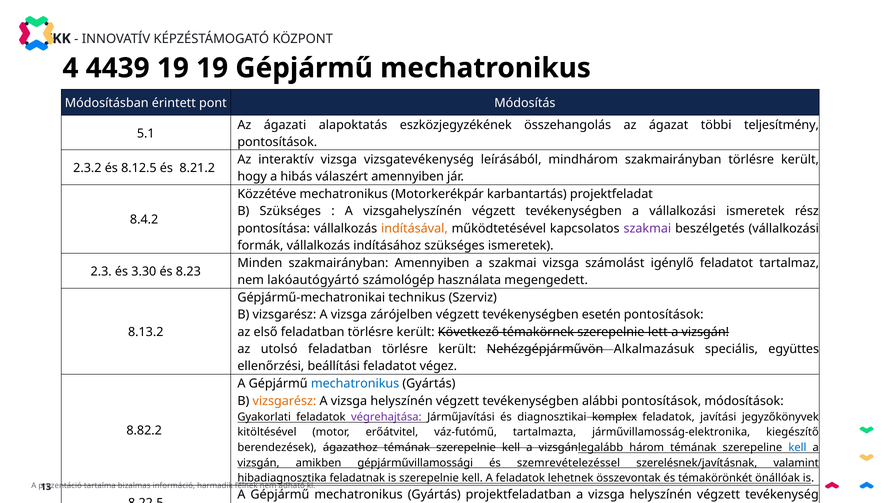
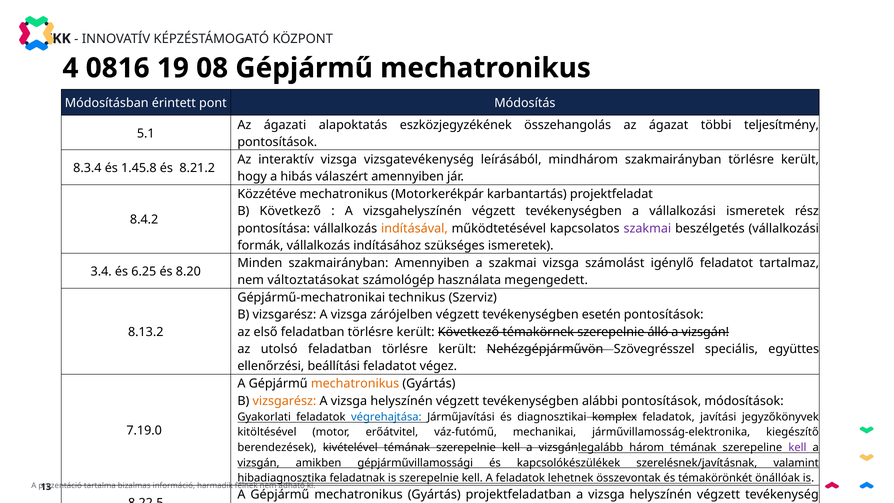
4439: 4439 -> 0816
19 19: 19 -> 08
2.3.2: 2.3.2 -> 8.3.4
8.12.5: 8.12.5 -> 1.45.8
B Szükséges: Szükséges -> Következő
2.3: 2.3 -> 3.4
3.30: 3.30 -> 6.25
8.23: 8.23 -> 8.20
lakóautógyártó: lakóautógyártó -> változtatásokat
lett: lett -> álló
Alkalmazásuk: Alkalmazásuk -> Szövegrésszel
mechatronikus at (355, 384) colour: blue -> orange
végrehajtása colour: purple -> blue
8.82.2: 8.82.2 -> 7.19.0
tartalmazta: tartalmazta -> mechanikai
ágazathoz: ágazathoz -> kivételével
kell at (797, 447) colour: blue -> purple
szemrevételezéssel: szemrevételezéssel -> kapcsolókészülékek
